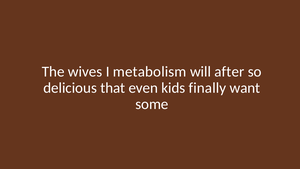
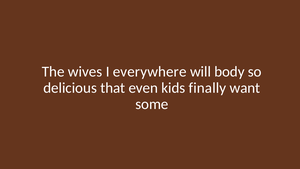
metabolism: metabolism -> everywhere
after: after -> body
